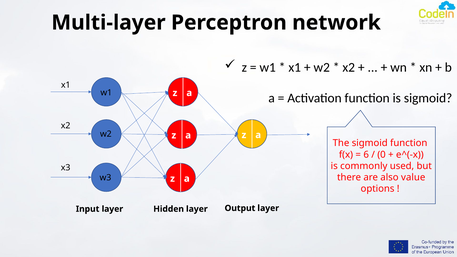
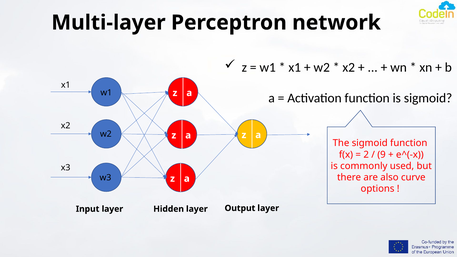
6: 6 -> 2
0: 0 -> 9
value: value -> curve
